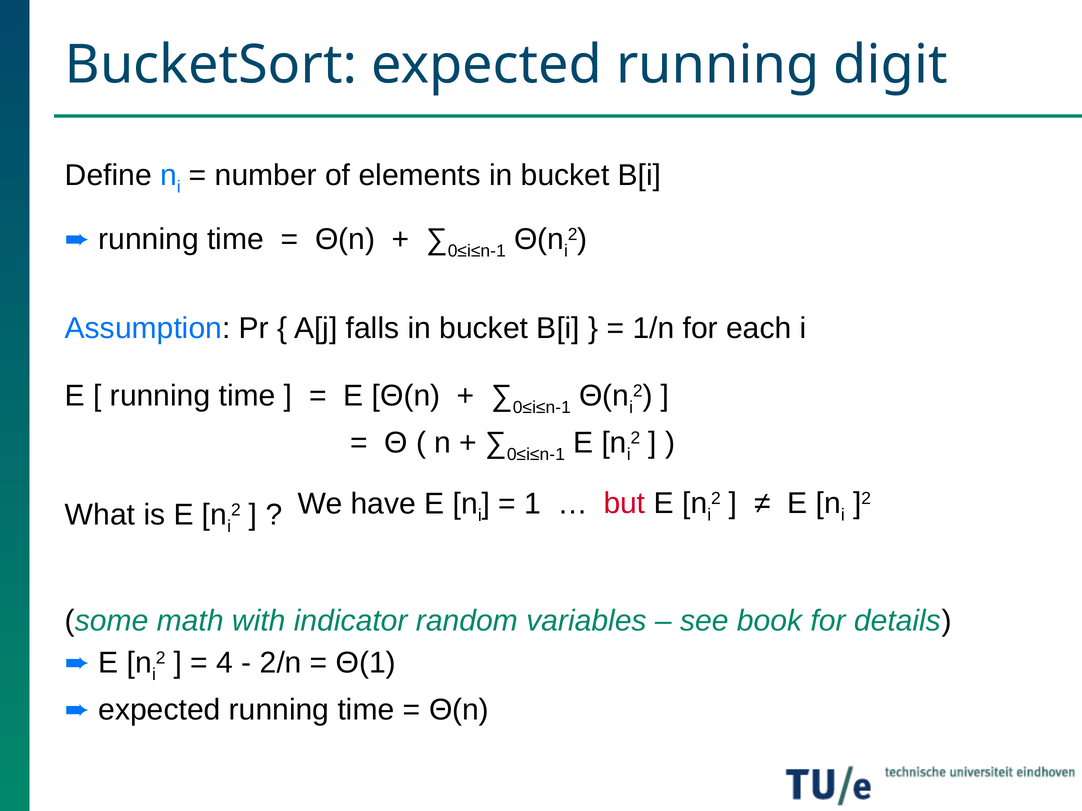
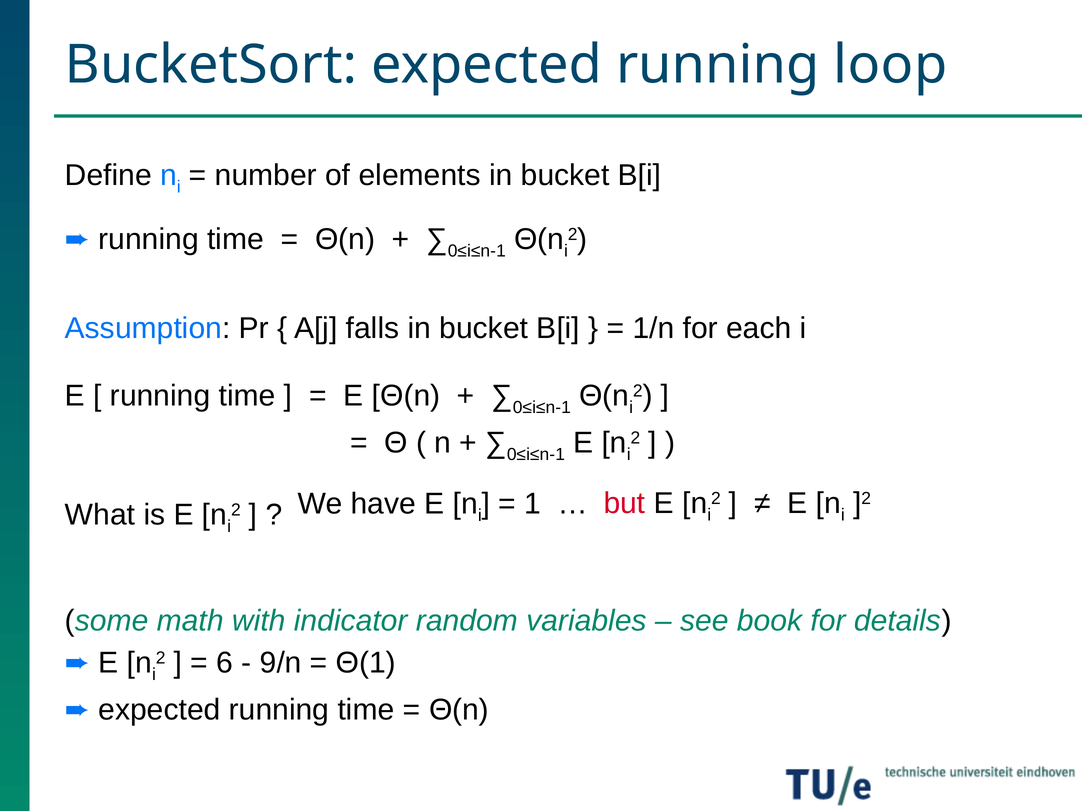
digit: digit -> loop
4: 4 -> 6
2/n: 2/n -> 9/n
